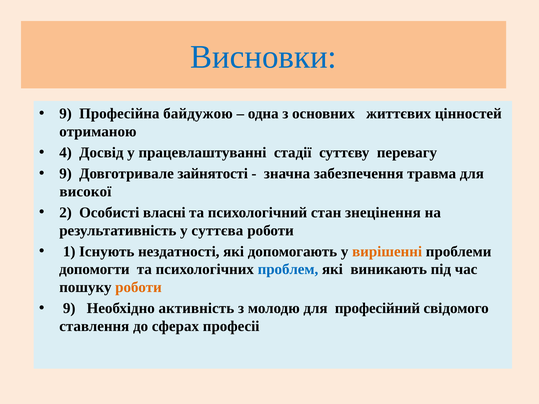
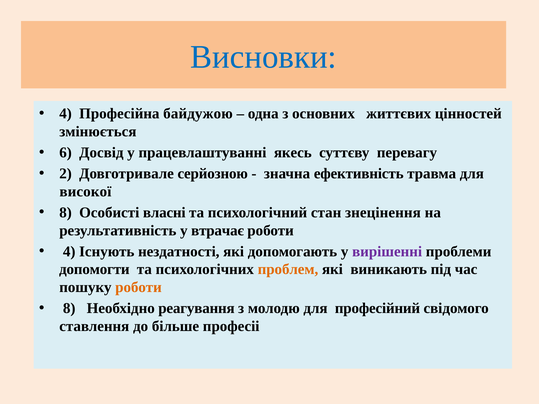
9 at (66, 114): 9 -> 4
отриманою: отриманою -> змінюється
4: 4 -> 6
стадії: стадії -> якесь
9 at (66, 174): 9 -> 2
зайнятості: зайнятості -> серйозною
забезпечення: забезпечення -> ефективність
2 at (66, 213): 2 -> 8
суттєва: суттєва -> втрачає
1 at (69, 252): 1 -> 4
вирішенні colour: orange -> purple
проблем colour: blue -> orange
9 at (69, 308): 9 -> 8
активність: активність -> реагування
сферах: сферах -> більше
